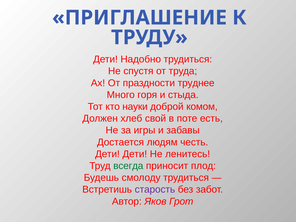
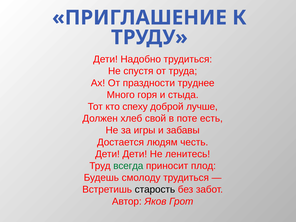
науки: науки -> спеху
комом: комом -> лучше
старость colour: purple -> black
